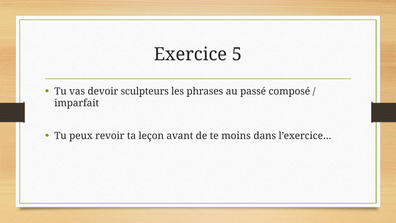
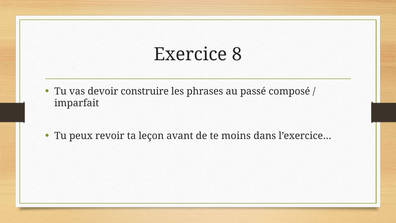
5: 5 -> 8
sculpteurs: sculpteurs -> construire
